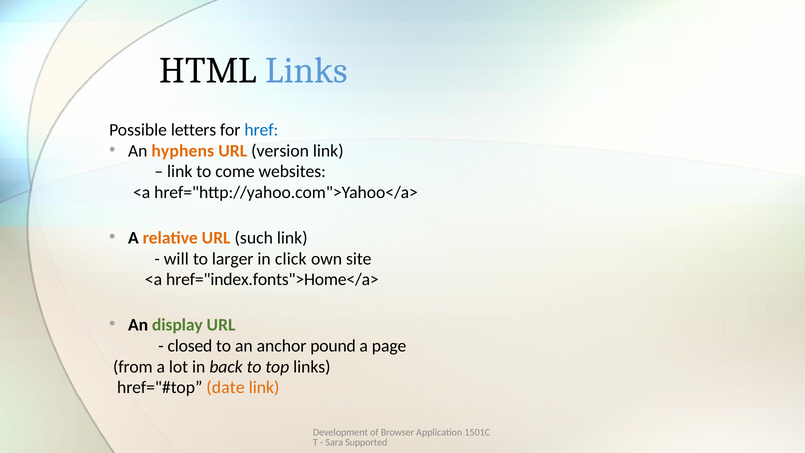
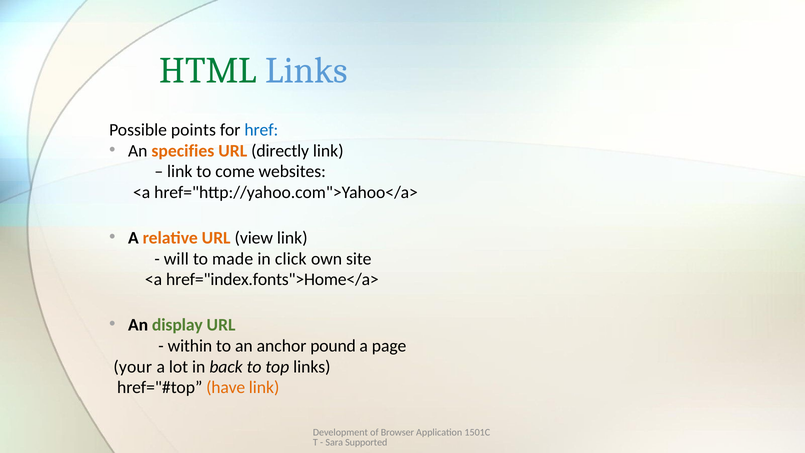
HTML colour: black -> green
letters: letters -> points
hyphens: hyphens -> specifies
version: version -> directly
such: such -> view
larger: larger -> made
closed: closed -> within
from: from -> your
date: date -> have
